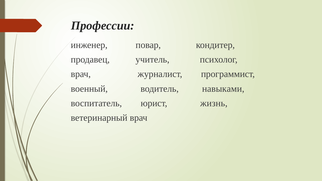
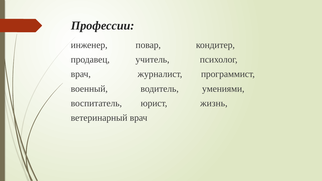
навыками: навыками -> умениями
